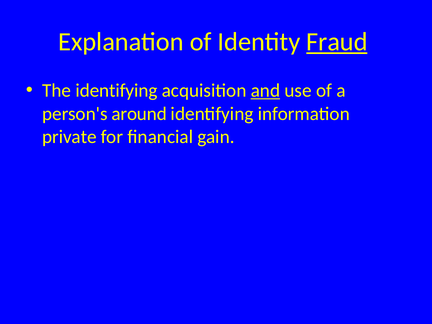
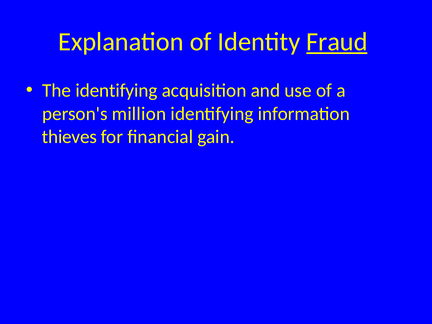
and underline: present -> none
around: around -> million
private: private -> thieves
